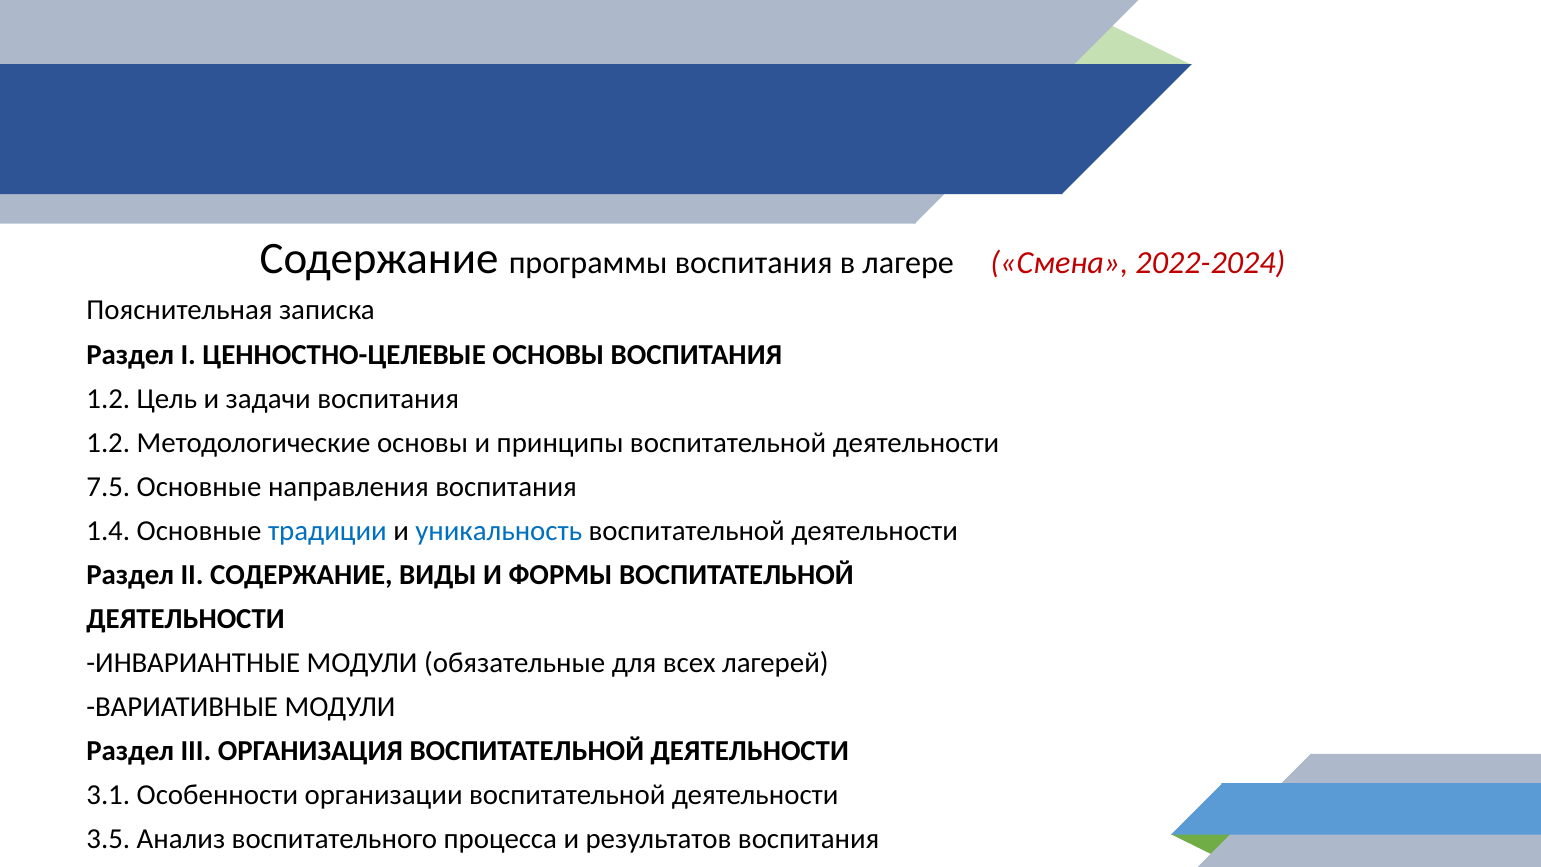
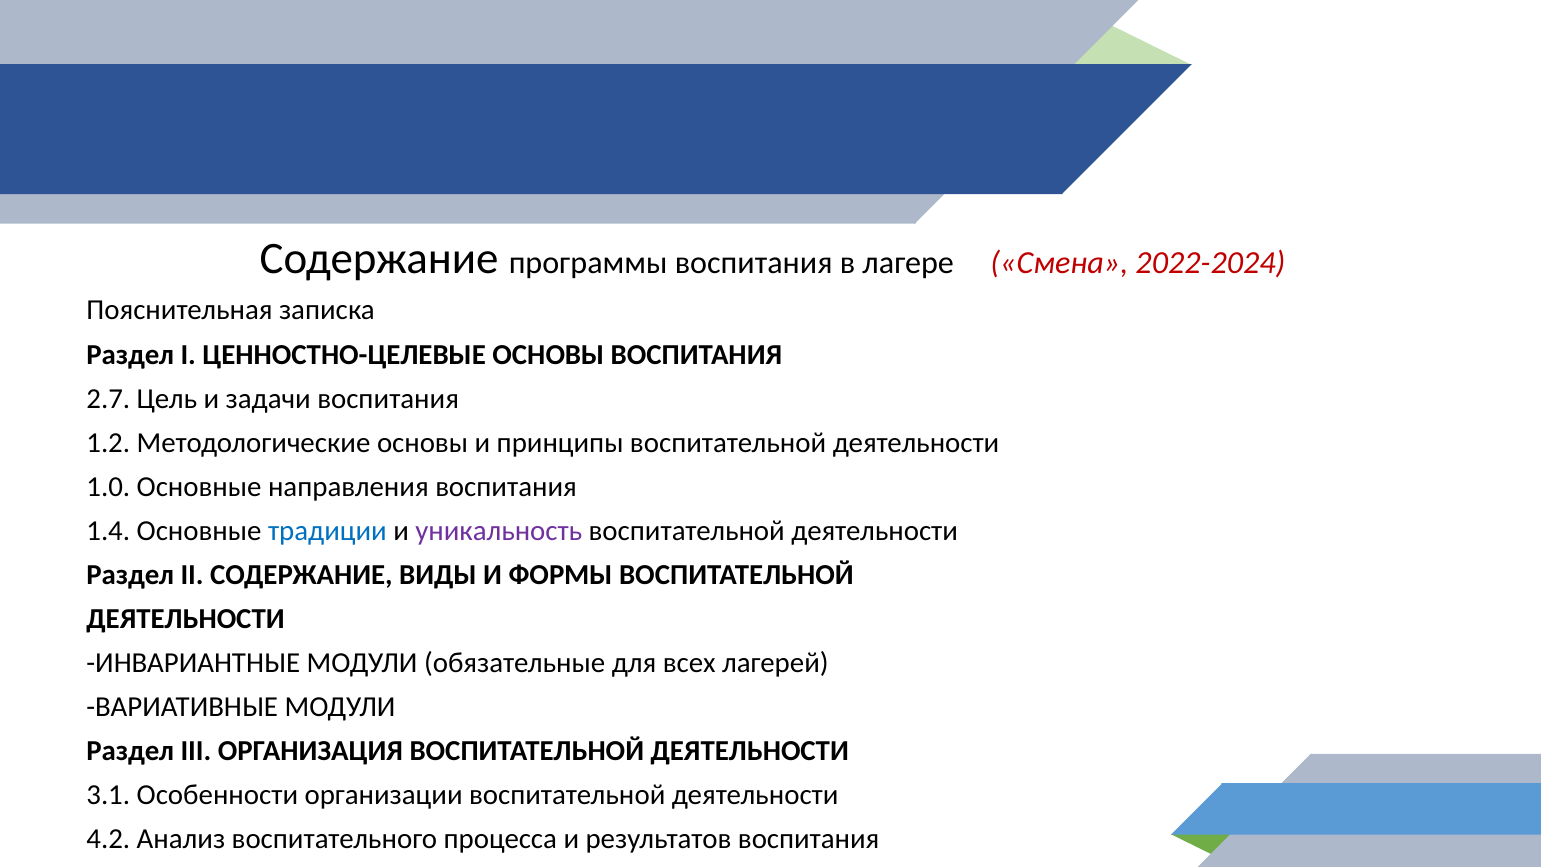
1.2 at (108, 398): 1.2 -> 2.7
7.5: 7.5 -> 1.0
уникальность colour: blue -> purple
3.5: 3.5 -> 4.2
